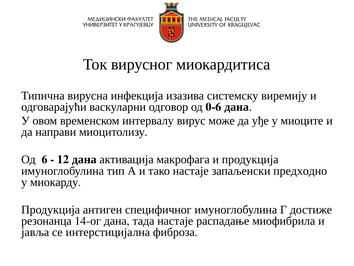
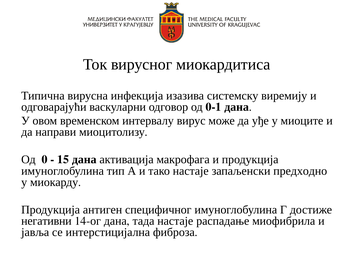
0-6: 0-6 -> 0-1
6: 6 -> 0
12: 12 -> 15
резонанца: резонанца -> негативни
